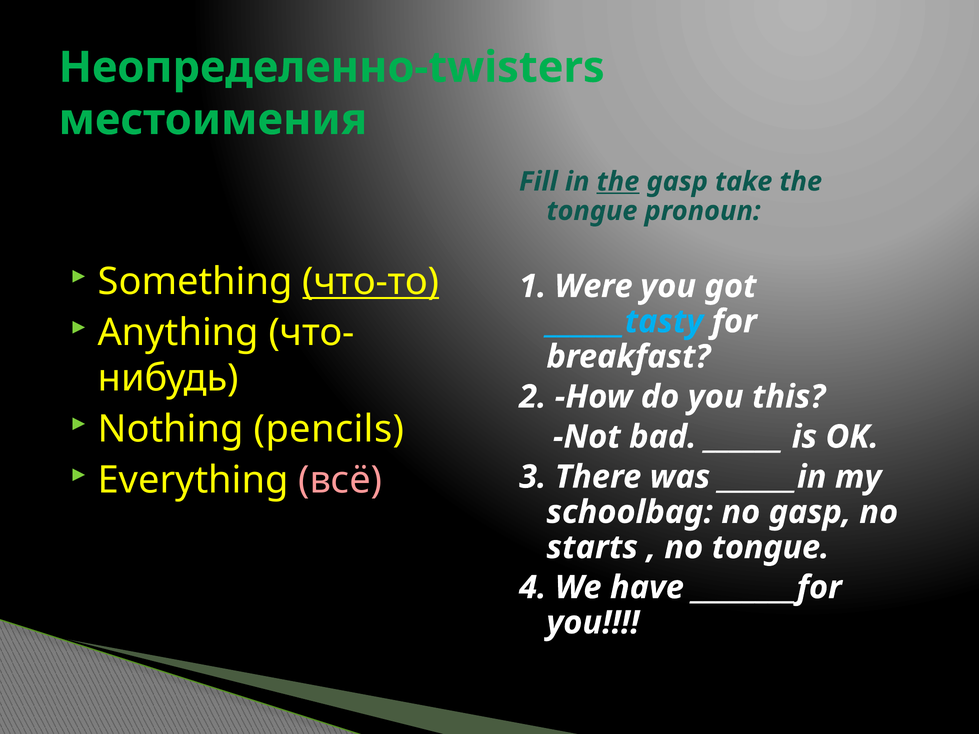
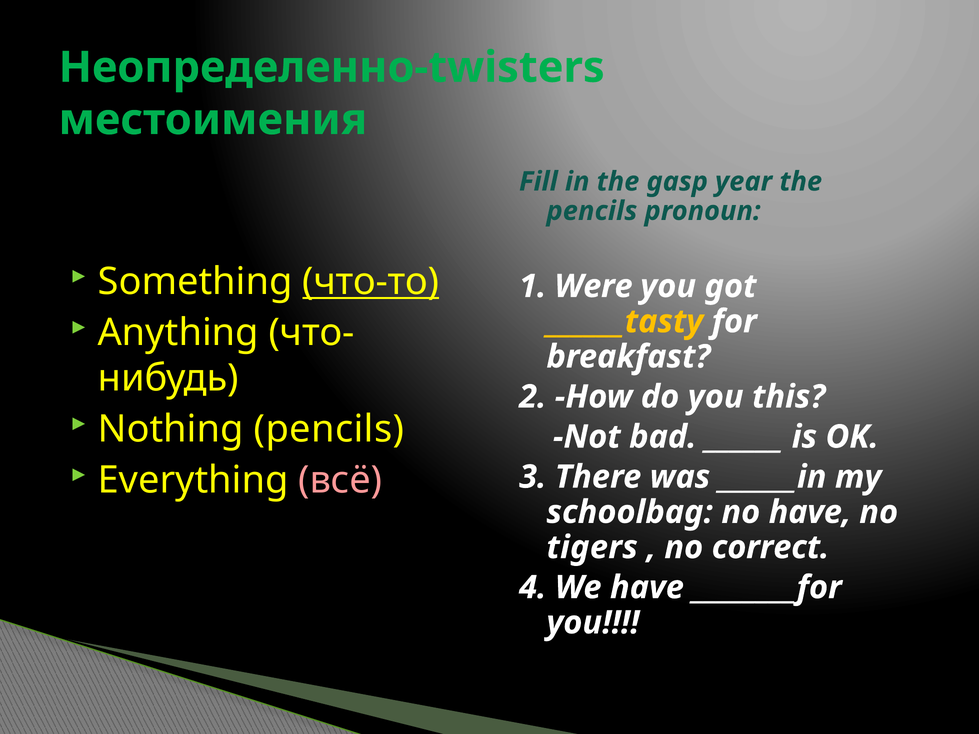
the at (618, 182) underline: present -> none
take: take -> year
tongue at (592, 211): tongue -> pencils
______tasty colour: light blue -> yellow
no gasp: gasp -> have
starts: starts -> tigers
no tongue: tongue -> correct
